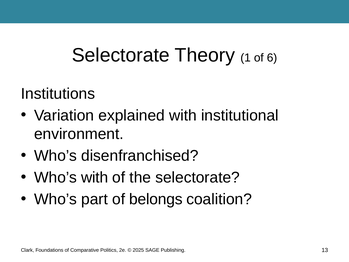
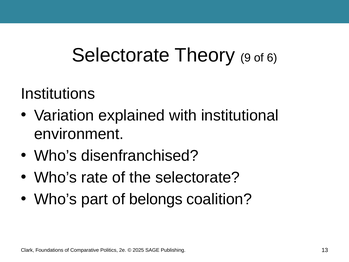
1: 1 -> 9
Who’s with: with -> rate
